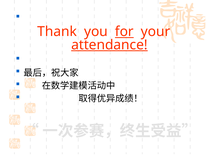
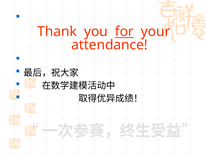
attendance underline: present -> none
